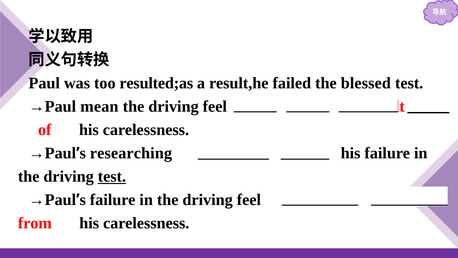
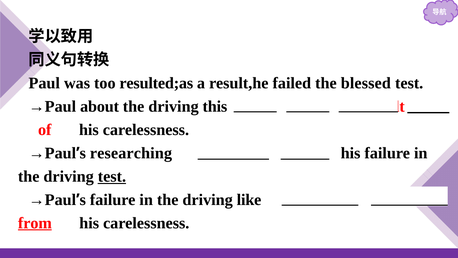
mean: mean -> about
feel at (215, 106): feel -> this
in the driving feel: feel -> like
from underline: none -> present
